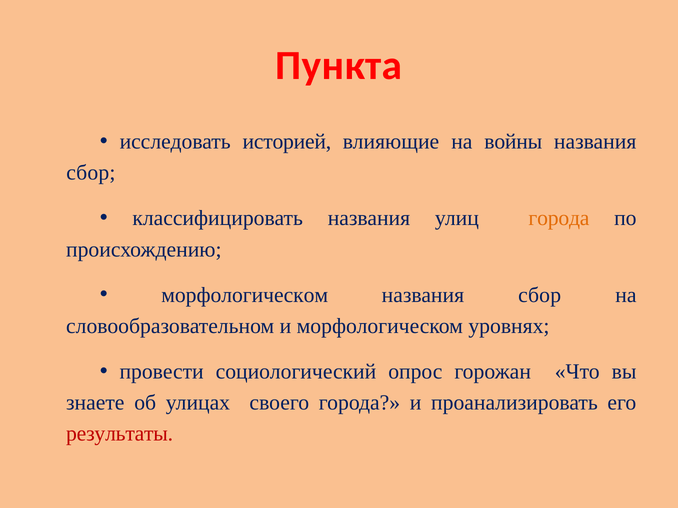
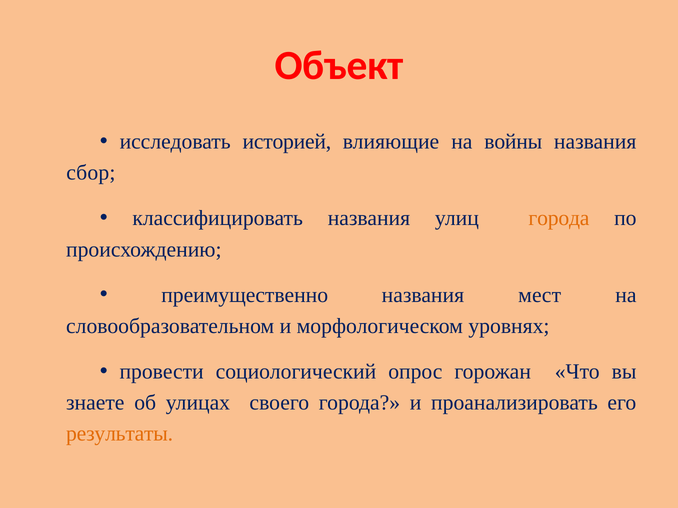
Пункта: Пункта -> Объект
морфологическом at (245, 295): морфологическом -> преимущественно
сбор at (540, 295): сбор -> мест
результаты colour: red -> orange
